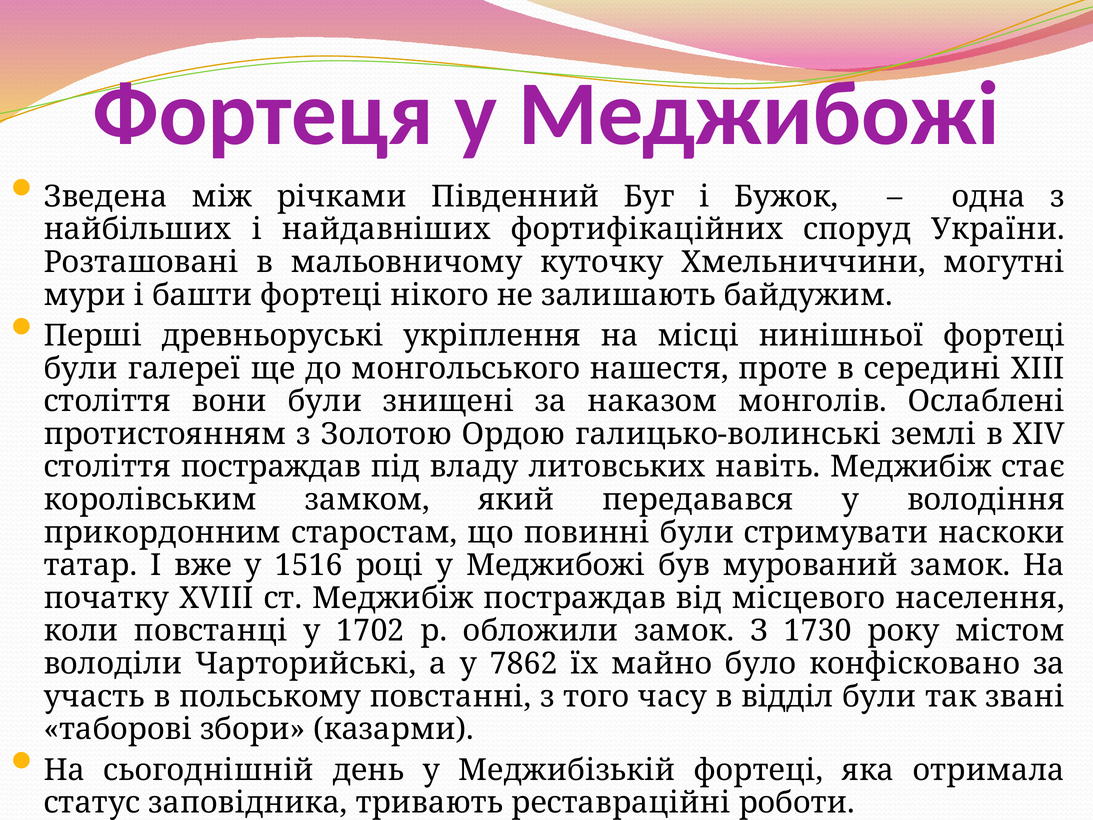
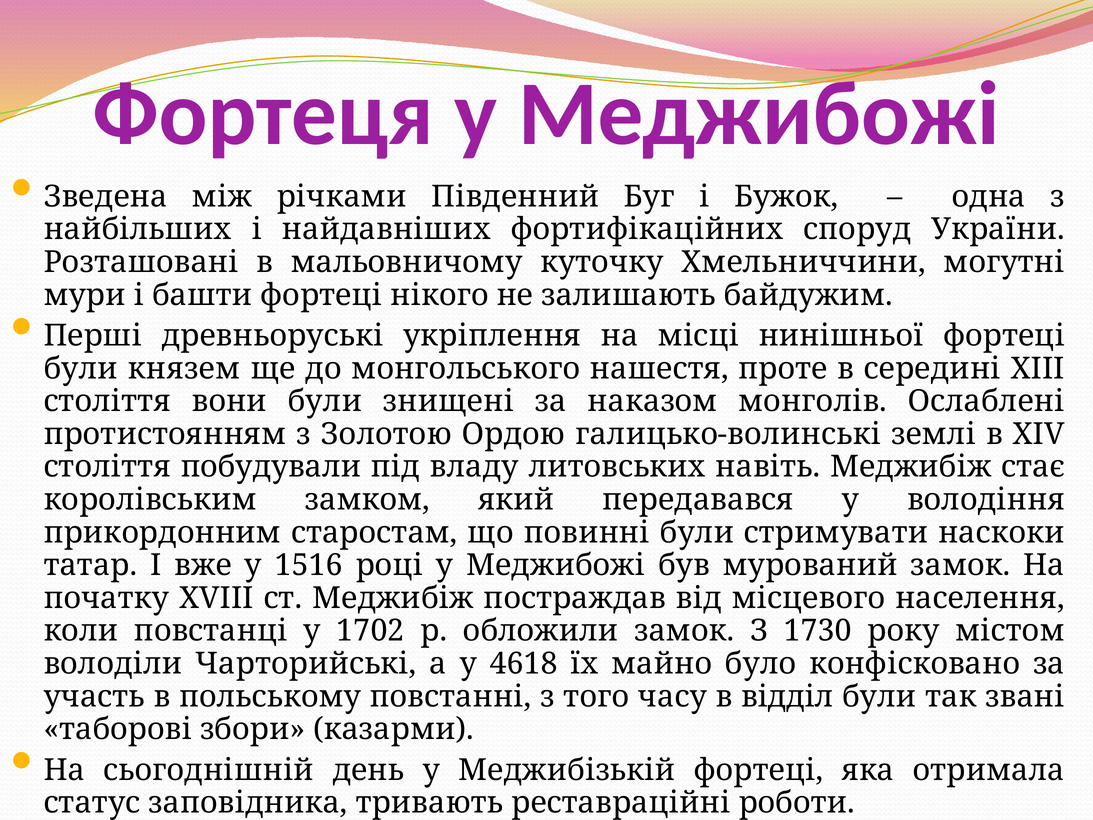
галереї: галереї -> князем
століття постраждав: постраждав -> побудували
7862: 7862 -> 4618
